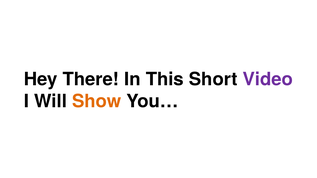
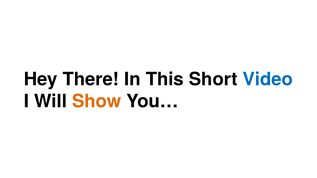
Video colour: purple -> blue
